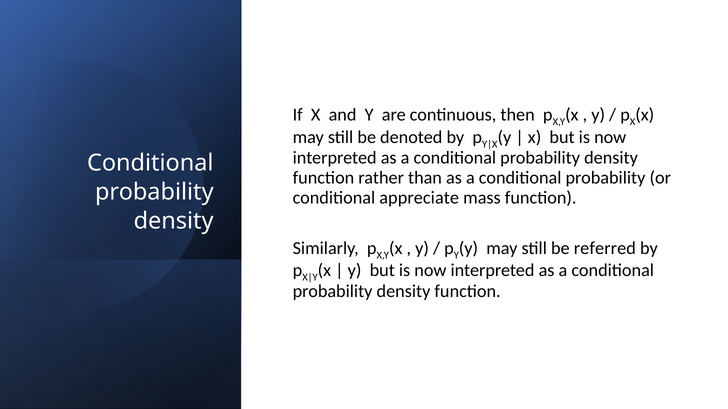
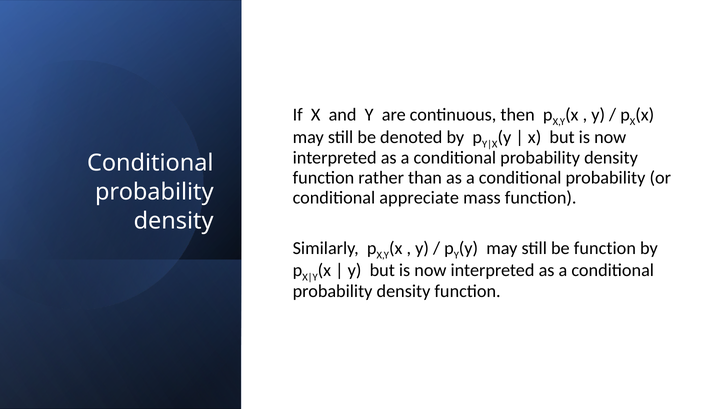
be referred: referred -> function
